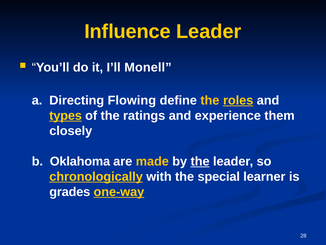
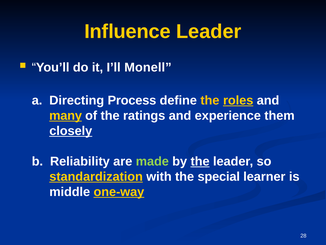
Flowing: Flowing -> Process
types: types -> many
closely underline: none -> present
Oklahoma: Oklahoma -> Reliability
made colour: yellow -> light green
chronologically: chronologically -> standardization
grades: grades -> middle
